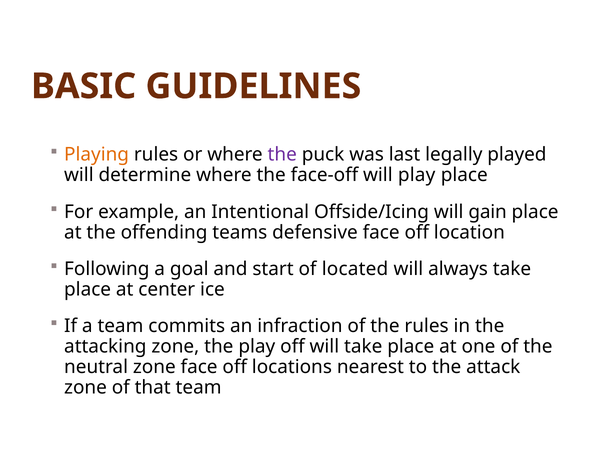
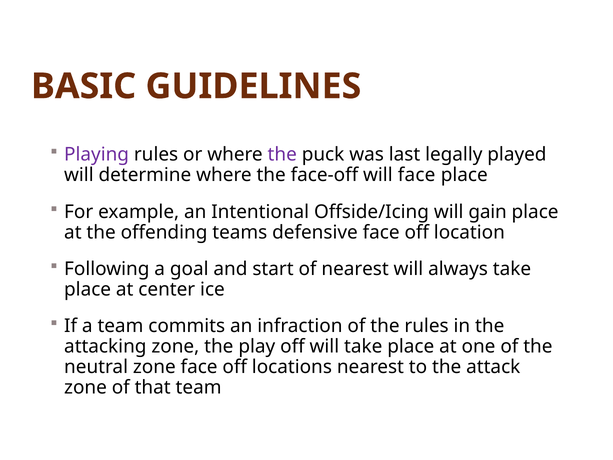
Playing colour: orange -> purple
will play: play -> face
of located: located -> nearest
